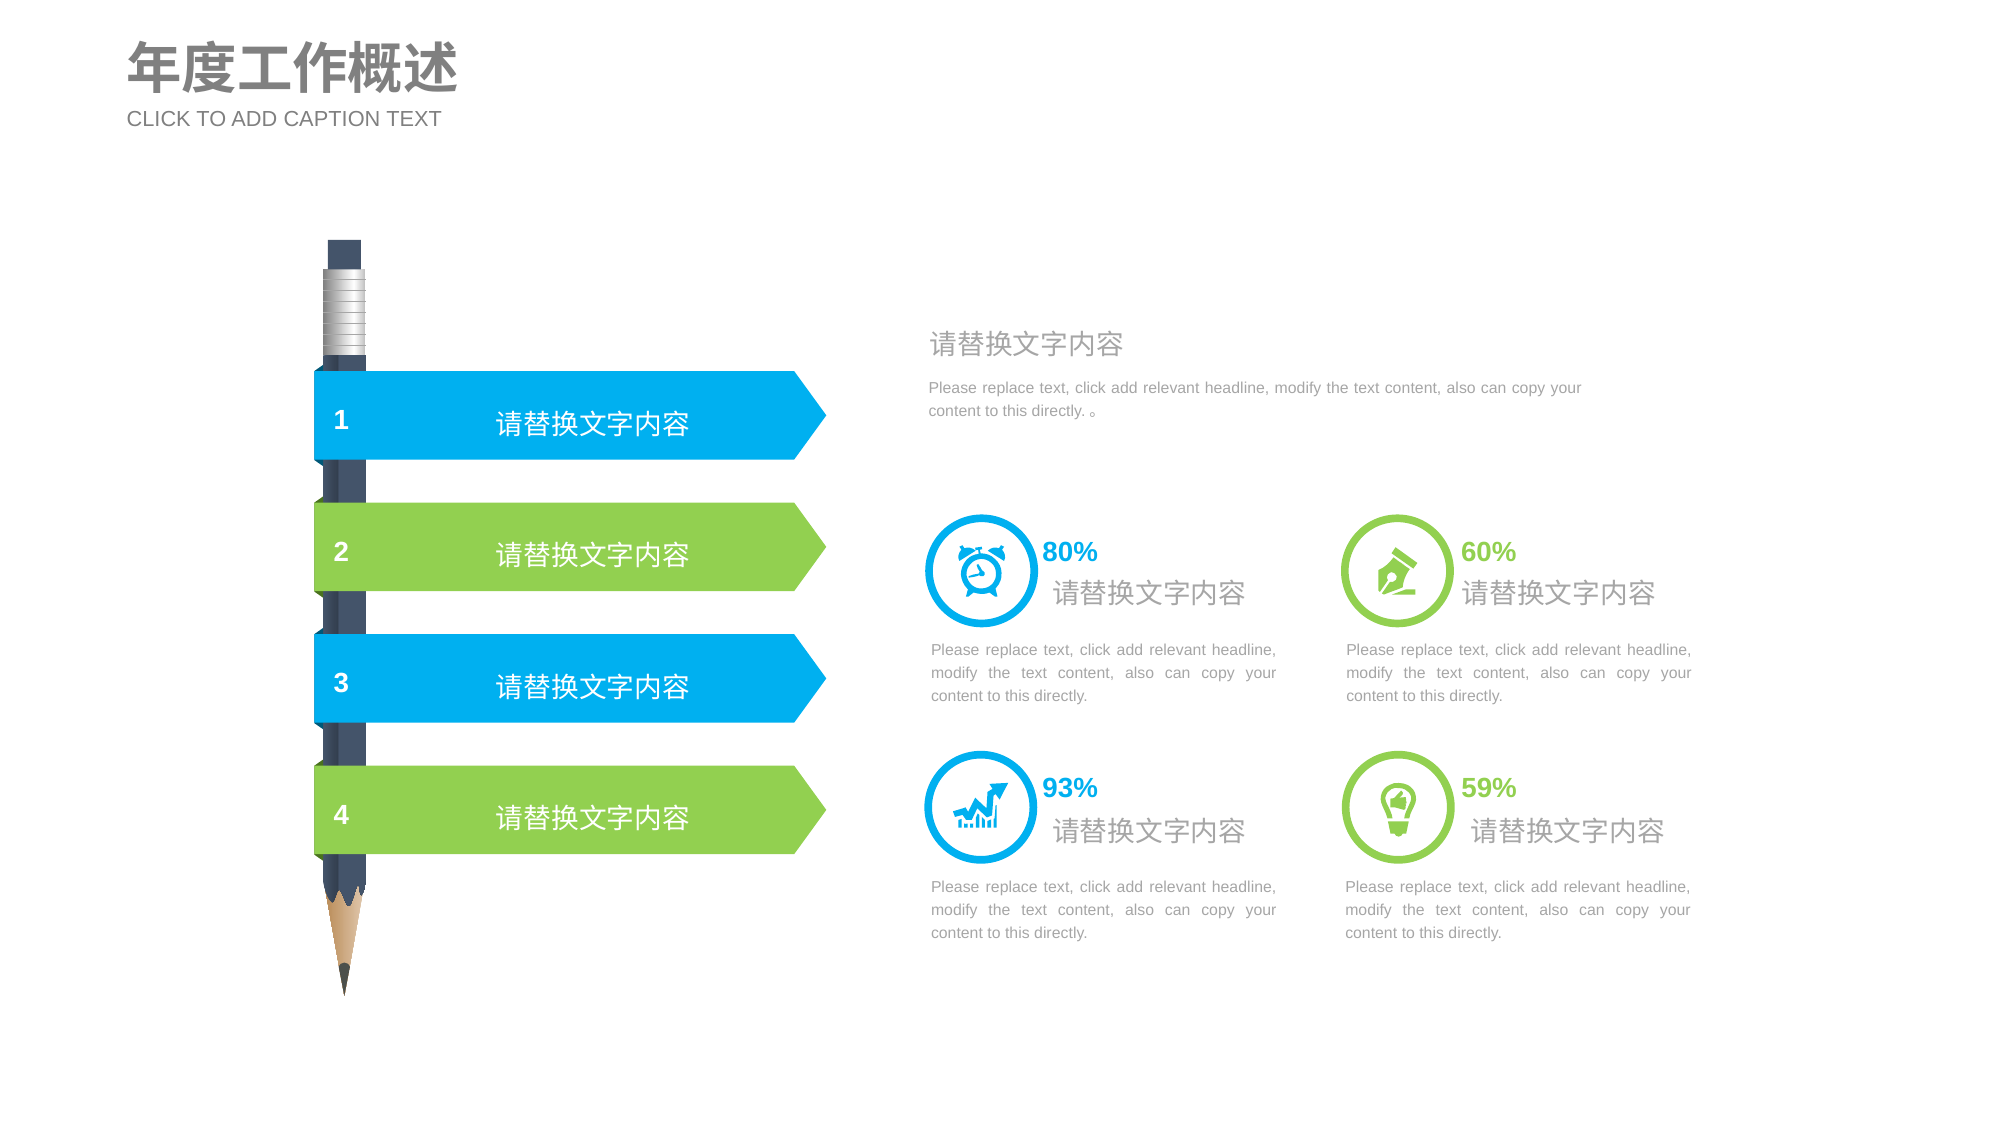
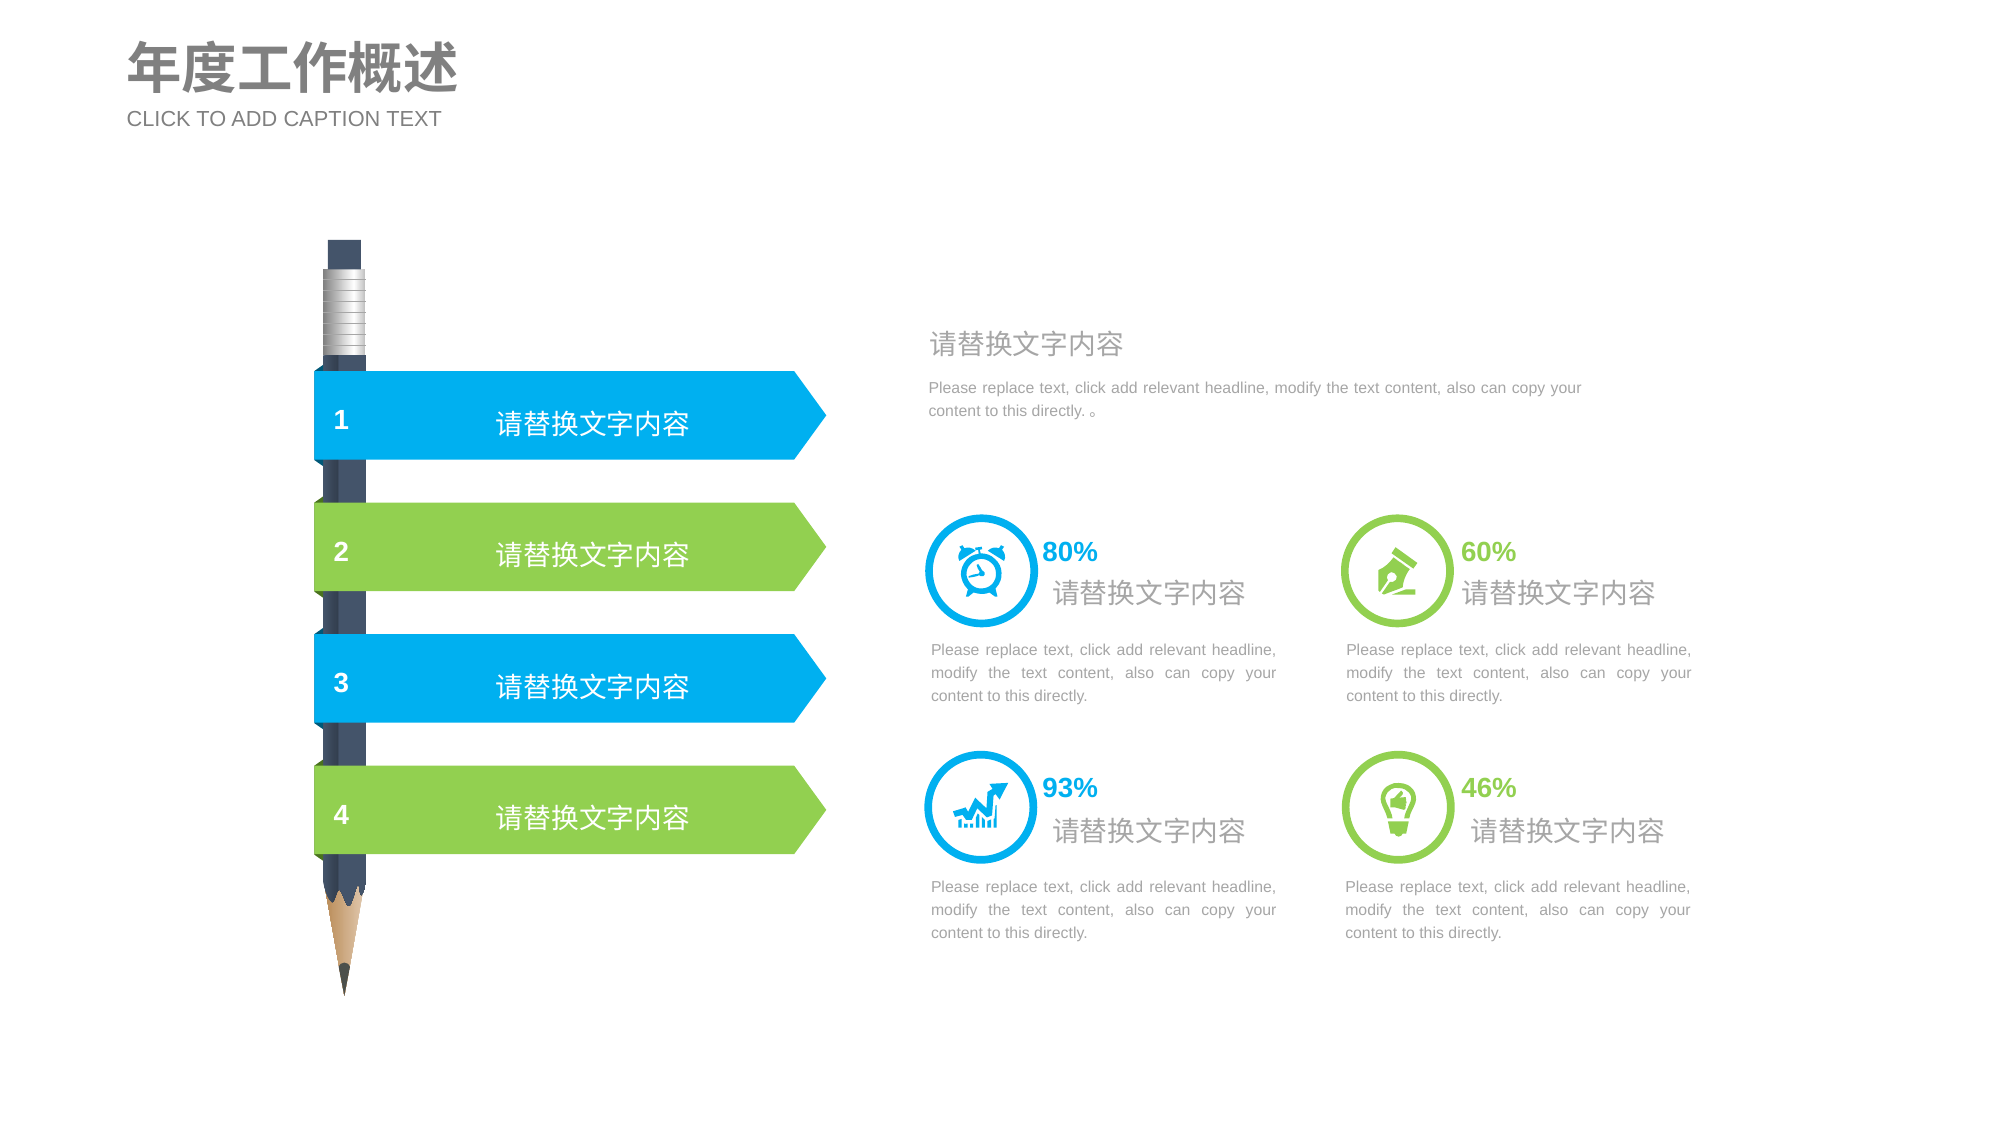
59%: 59% -> 46%
